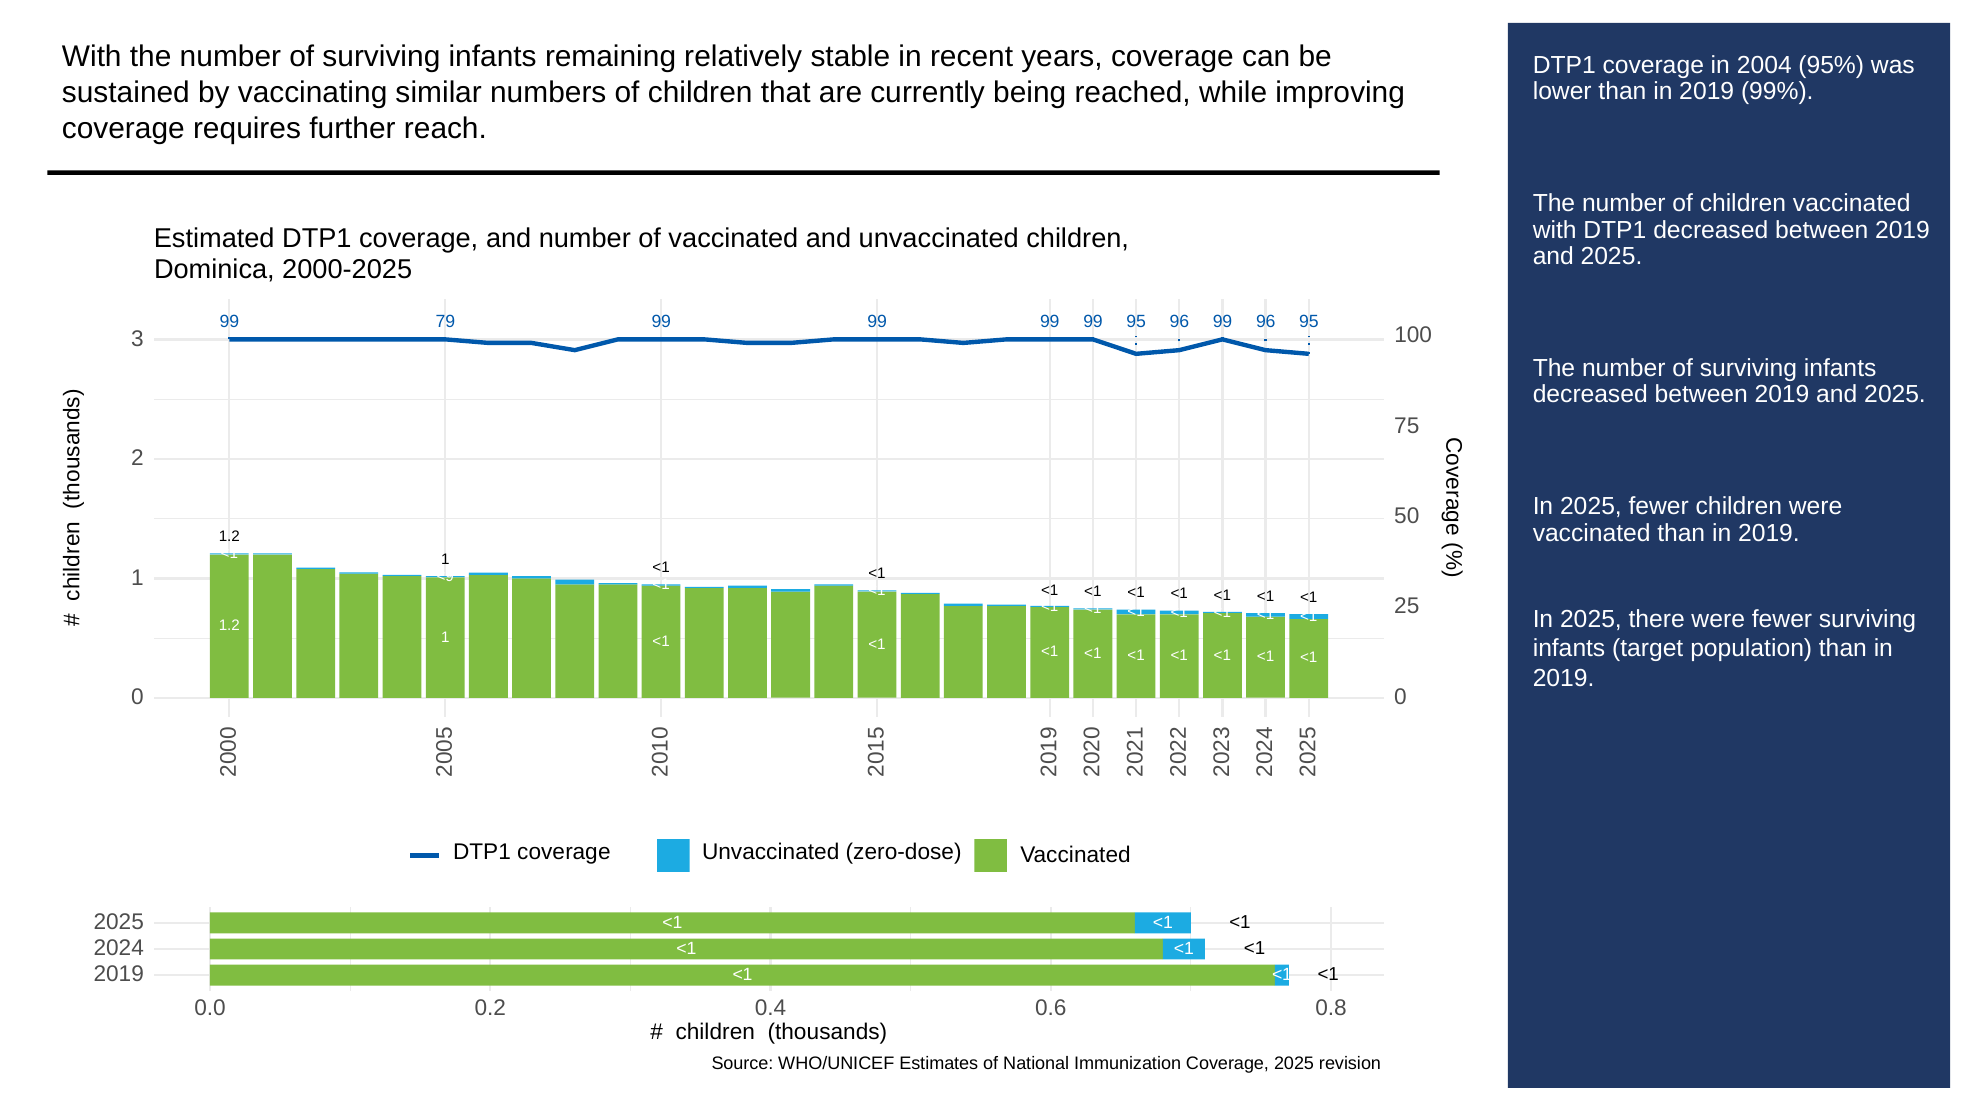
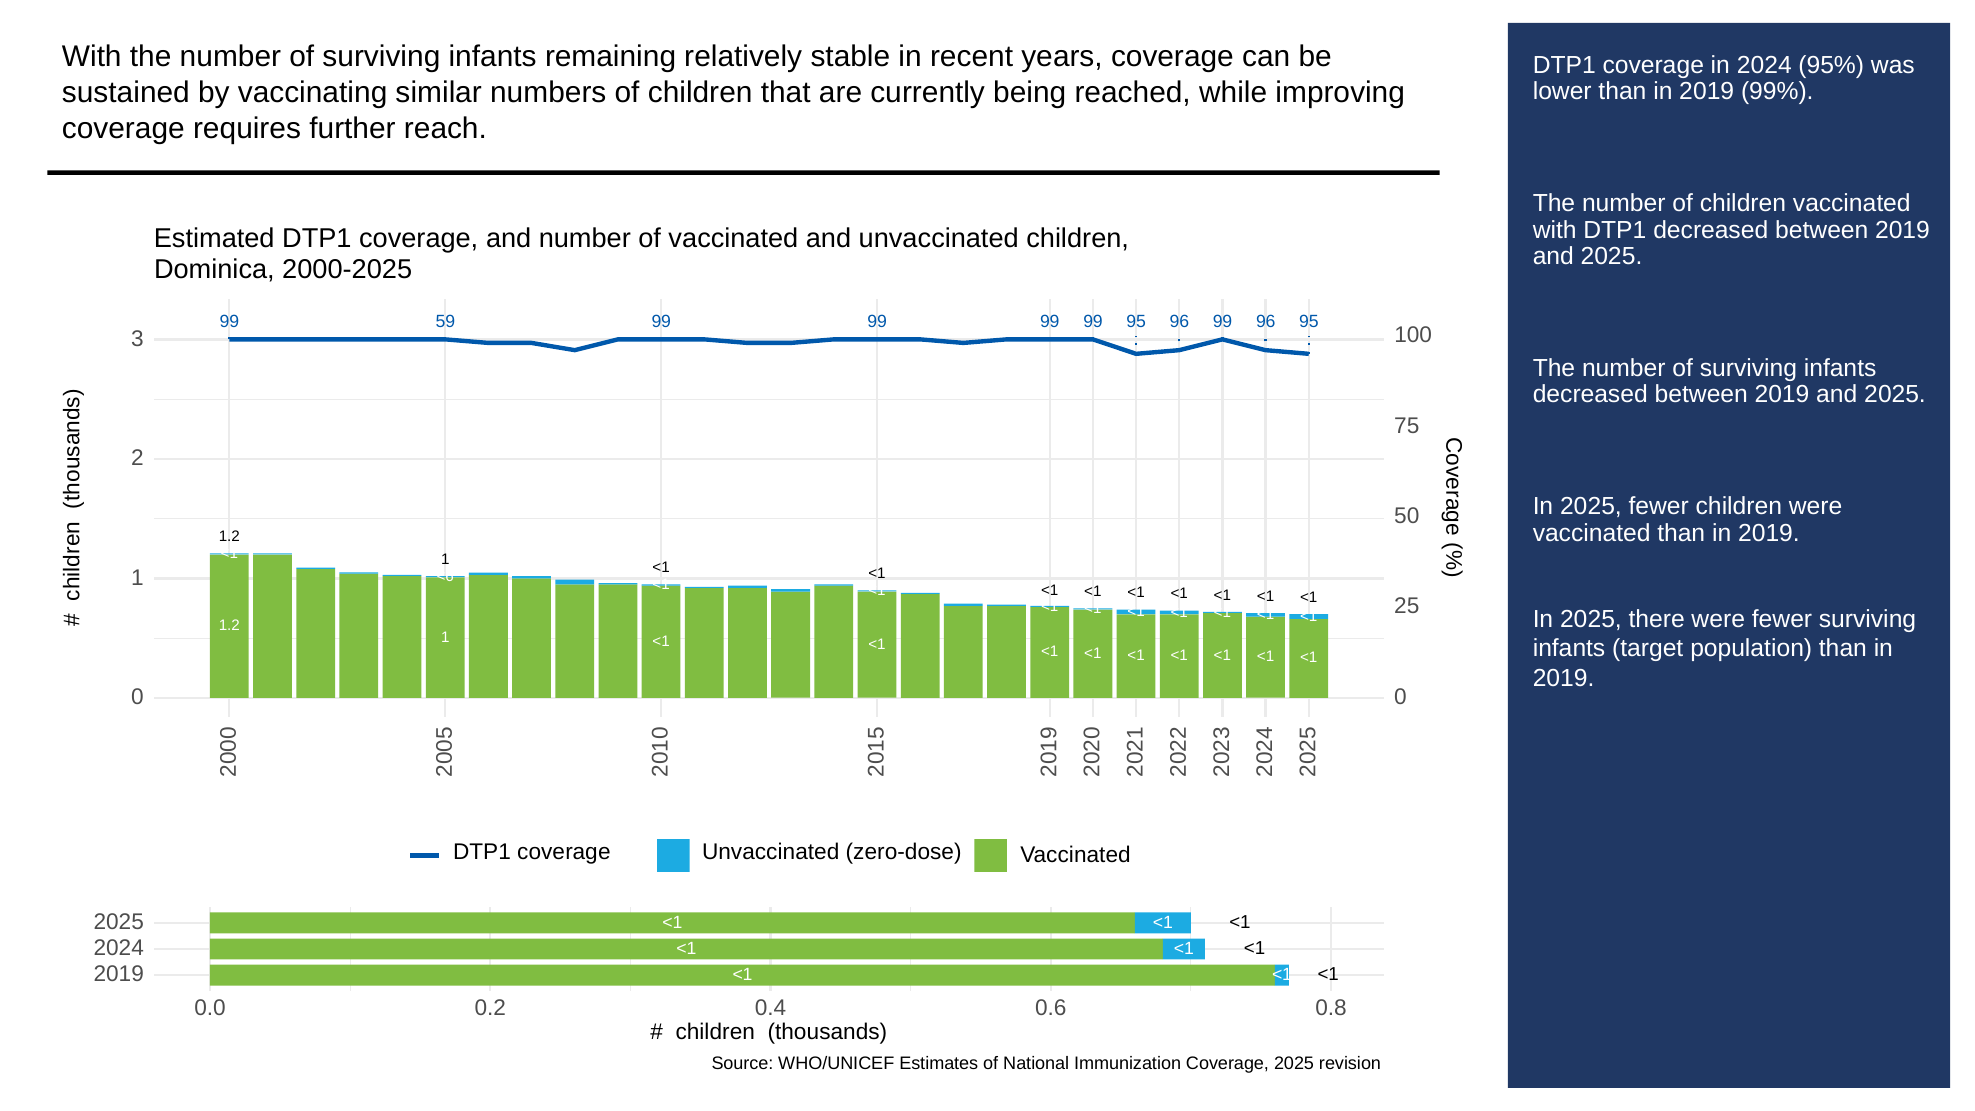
in 2004: 2004 -> 2024
79: 79 -> 59
<9: <9 -> <6
